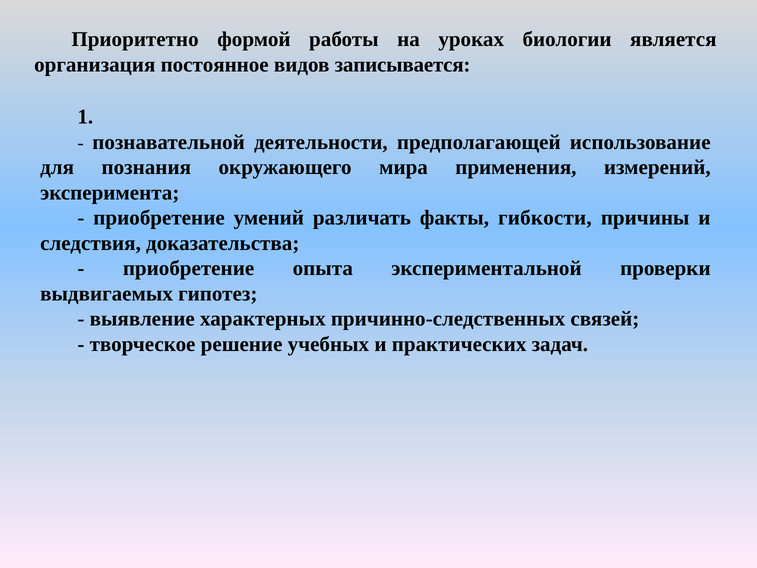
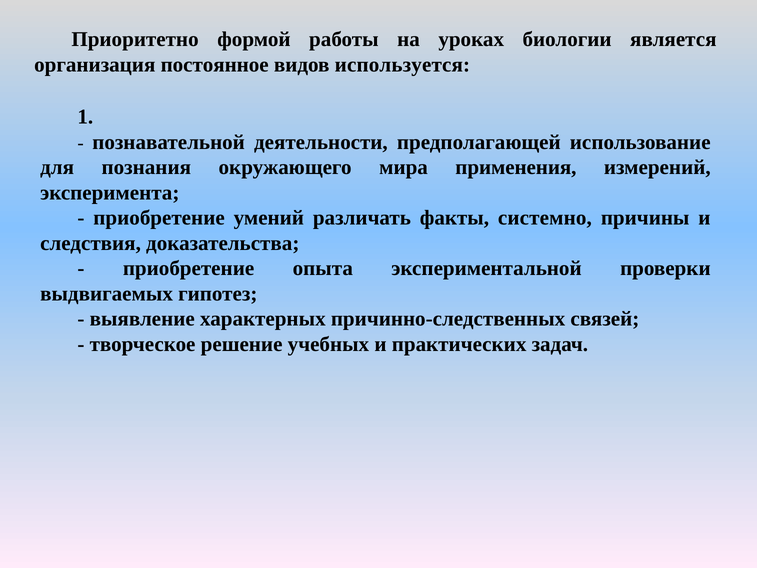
записывается: записывается -> используется
гибкости: гибкости -> системно
